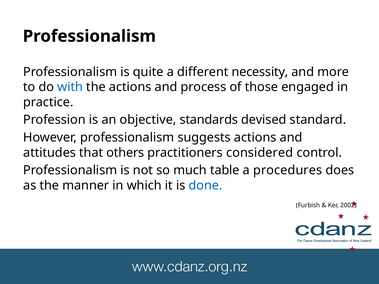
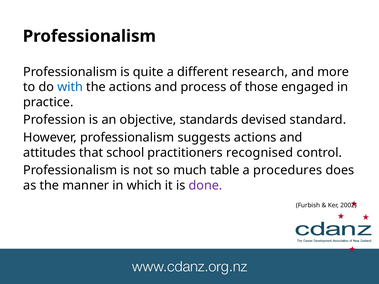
necessity: necessity -> research
others: others -> school
considered: considered -> recognised
done colour: blue -> purple
